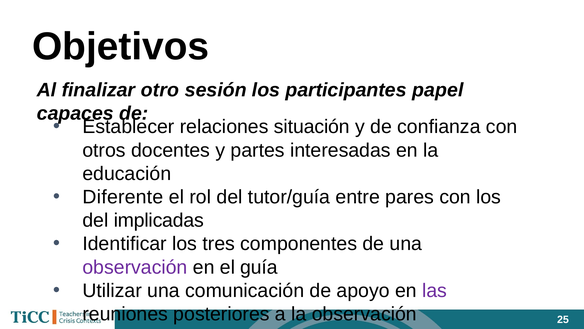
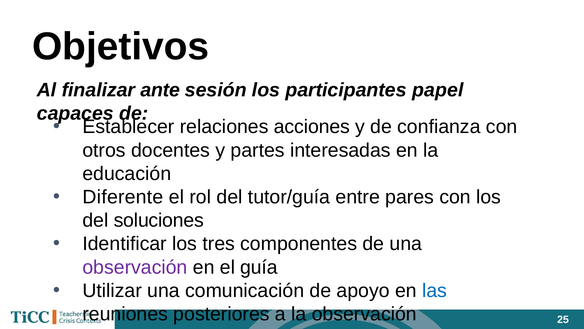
otro: otro -> ante
situación: situación -> acciones
implicadas: implicadas -> soluciones
las colour: purple -> blue
